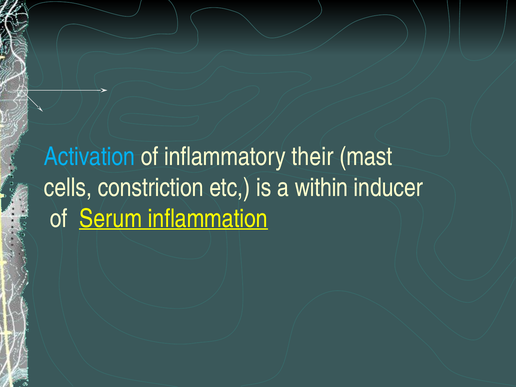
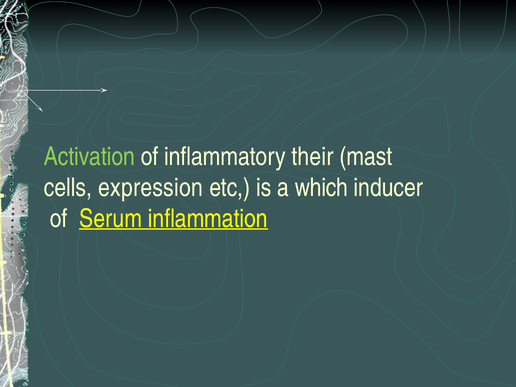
Activation colour: light blue -> light green
constriction: constriction -> expression
within: within -> which
